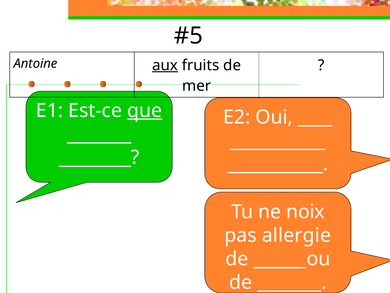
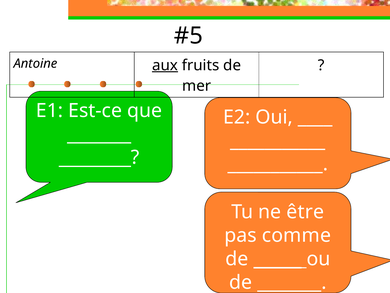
que underline: present -> none
noix: noix -> être
allergie: allergie -> comme
